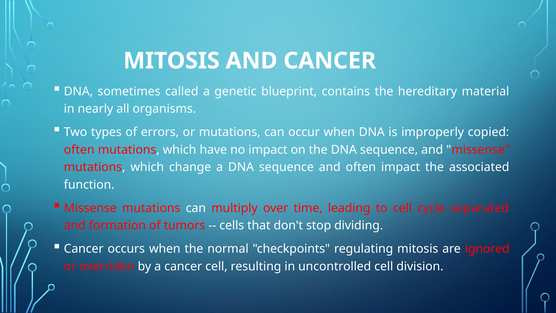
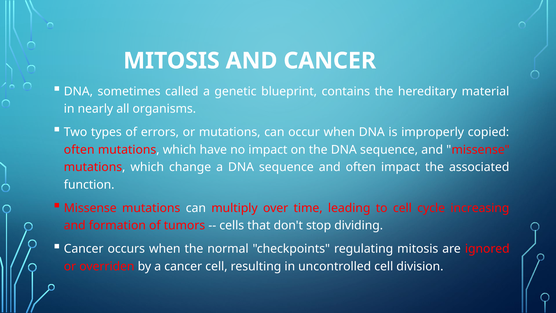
separated: separated -> increasing
